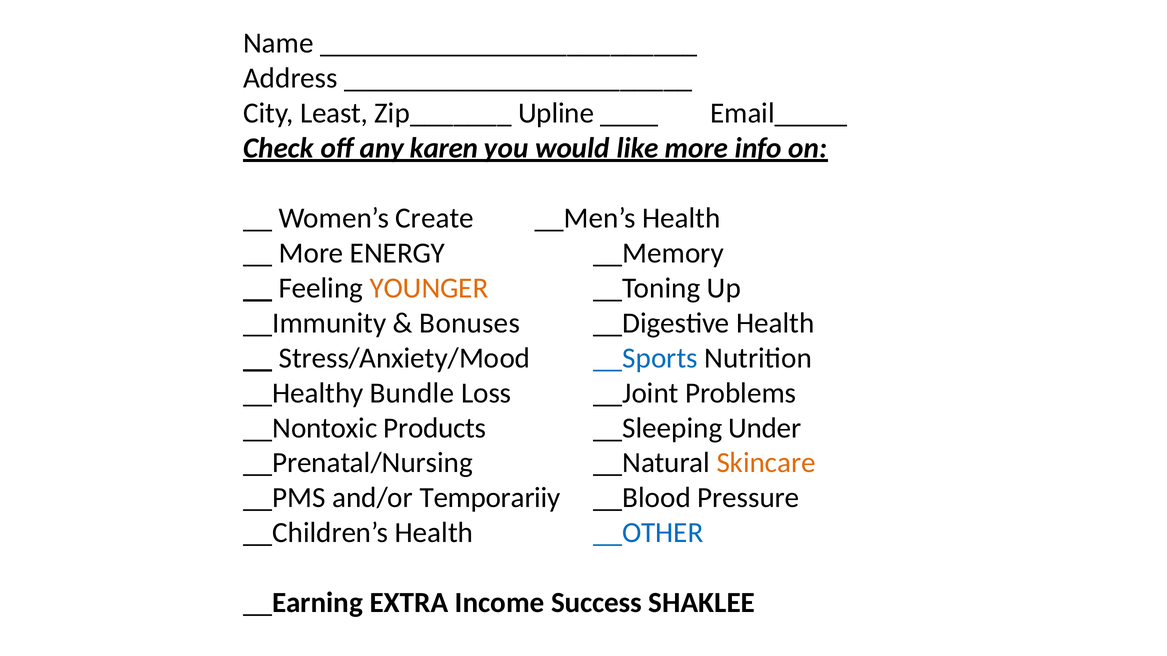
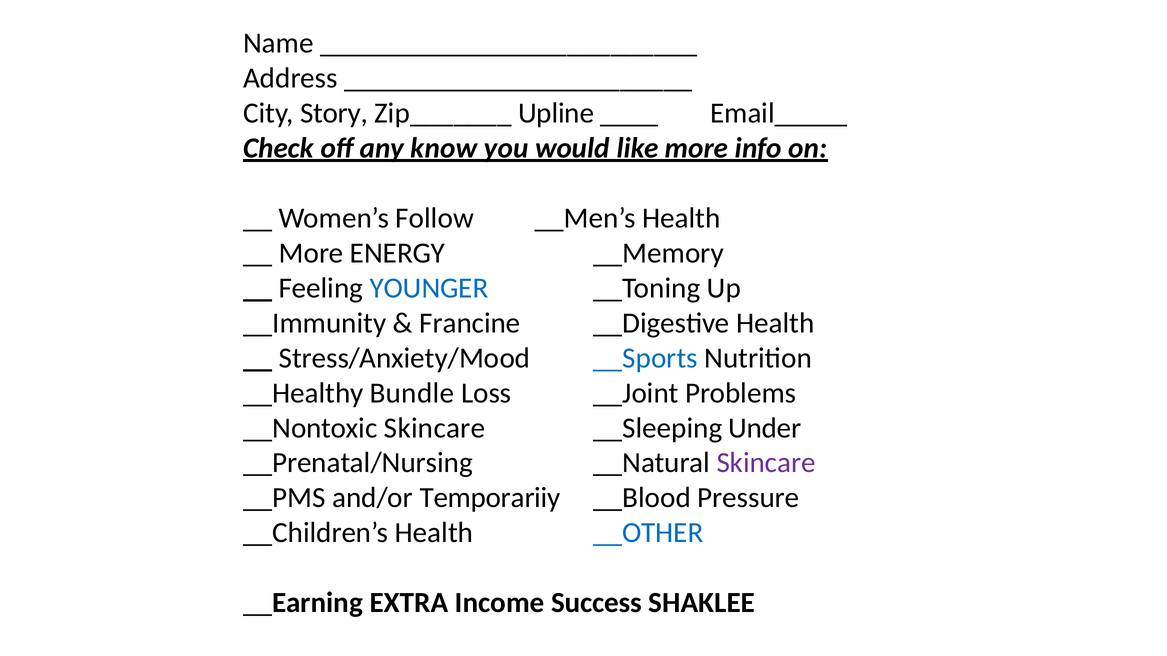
Least: Least -> Story
karen: karen -> know
Create: Create -> Follow
YOUNGER colour: orange -> blue
Bonuses: Bonuses -> Francine
__Nontoxic Products: Products -> Skincare
Skincare at (766, 463) colour: orange -> purple
